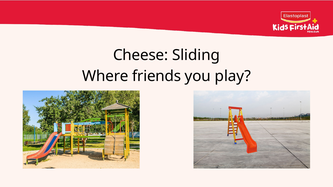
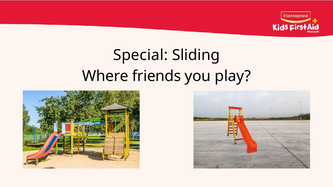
Cheese: Cheese -> Special
